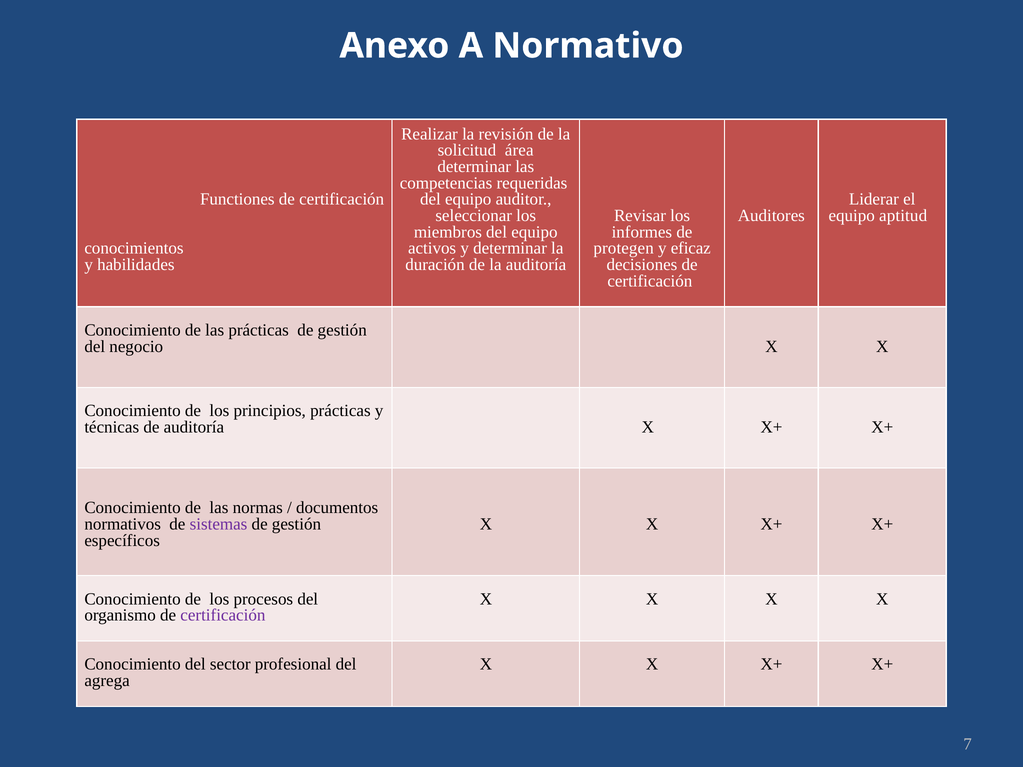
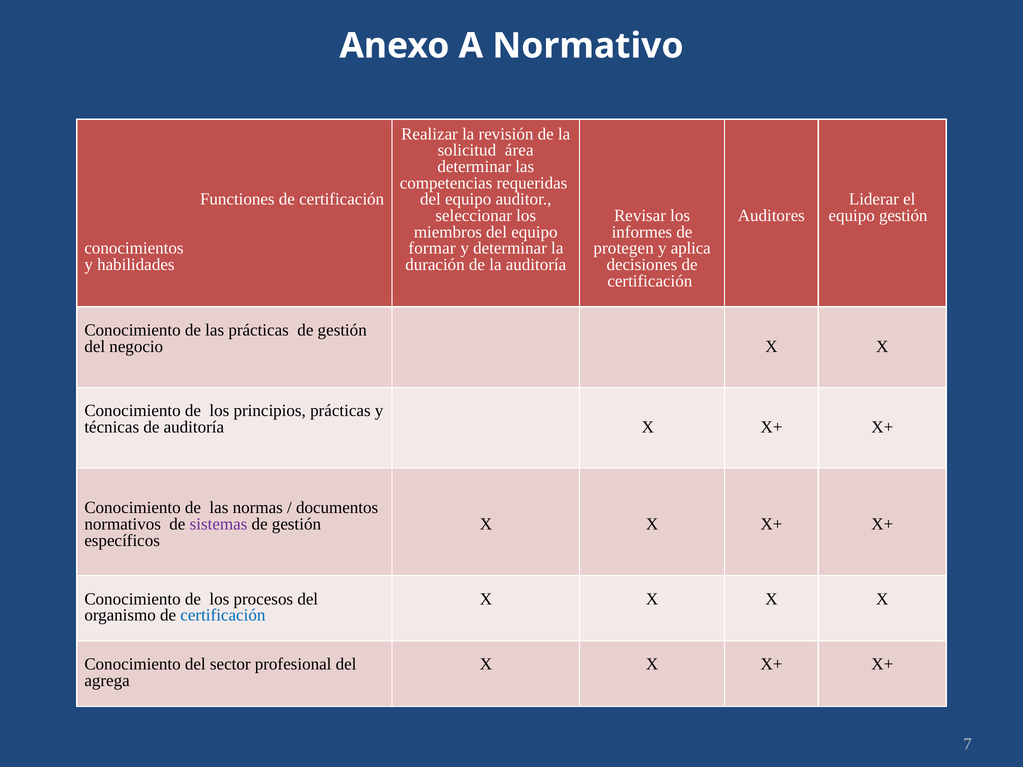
equipo aptitud: aptitud -> gestión
activos: activos -> formar
eficaz: eficaz -> aplica
certificación at (223, 615) colour: purple -> blue
